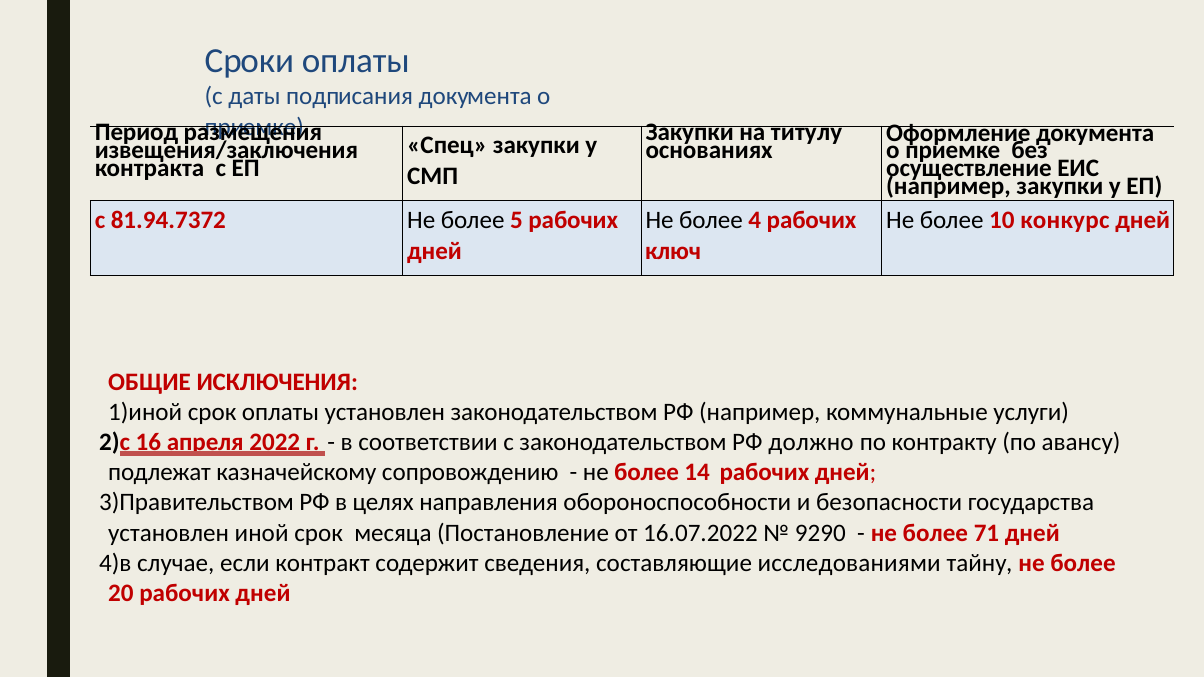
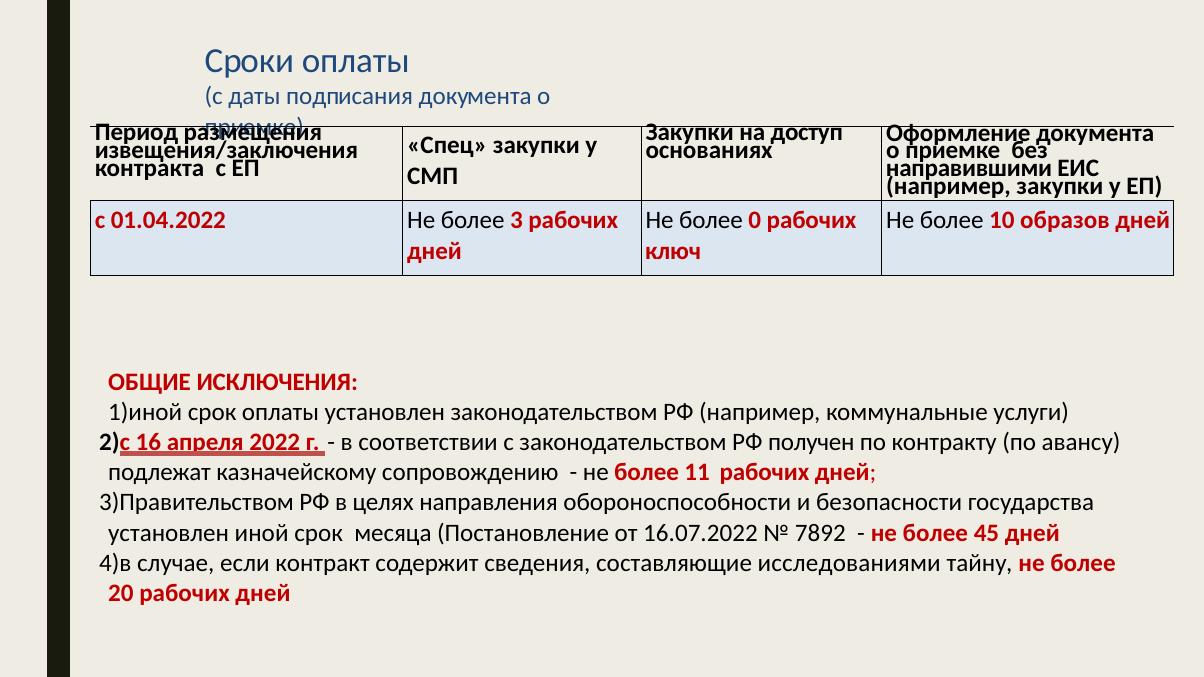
титулу: титулу -> доступ
осуществление: осуществление -> направившими
81.94.7372: 81.94.7372 -> 01.04.2022
5: 5 -> 3
4: 4 -> 0
конкурс: конкурс -> образов
должно: должно -> получен
14: 14 -> 11
9290: 9290 -> 7892
71: 71 -> 45
